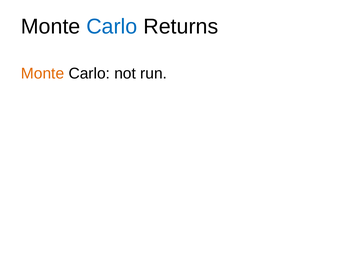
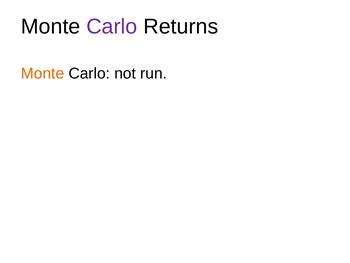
Carlo at (112, 27) colour: blue -> purple
